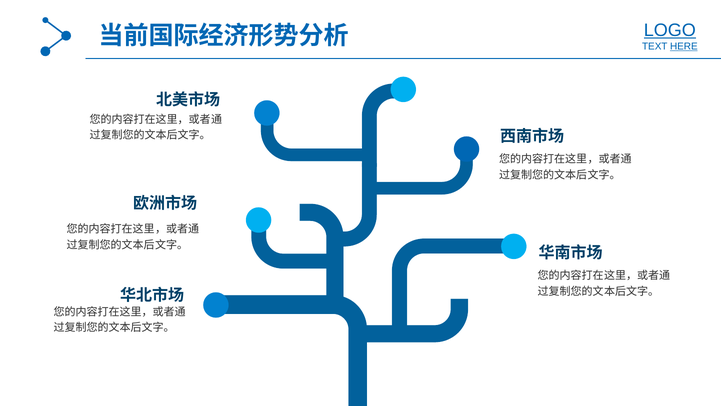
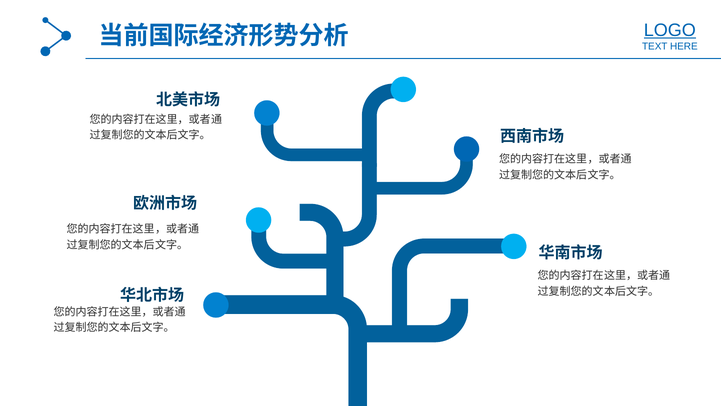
HERE underline: present -> none
